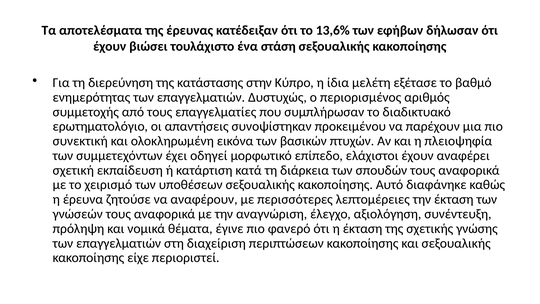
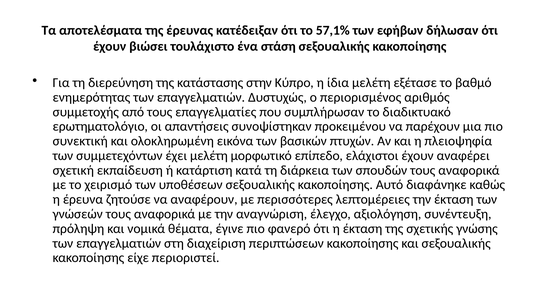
13,6%: 13,6% -> 57,1%
έχει οδηγεί: οδηγεί -> μελέτη
